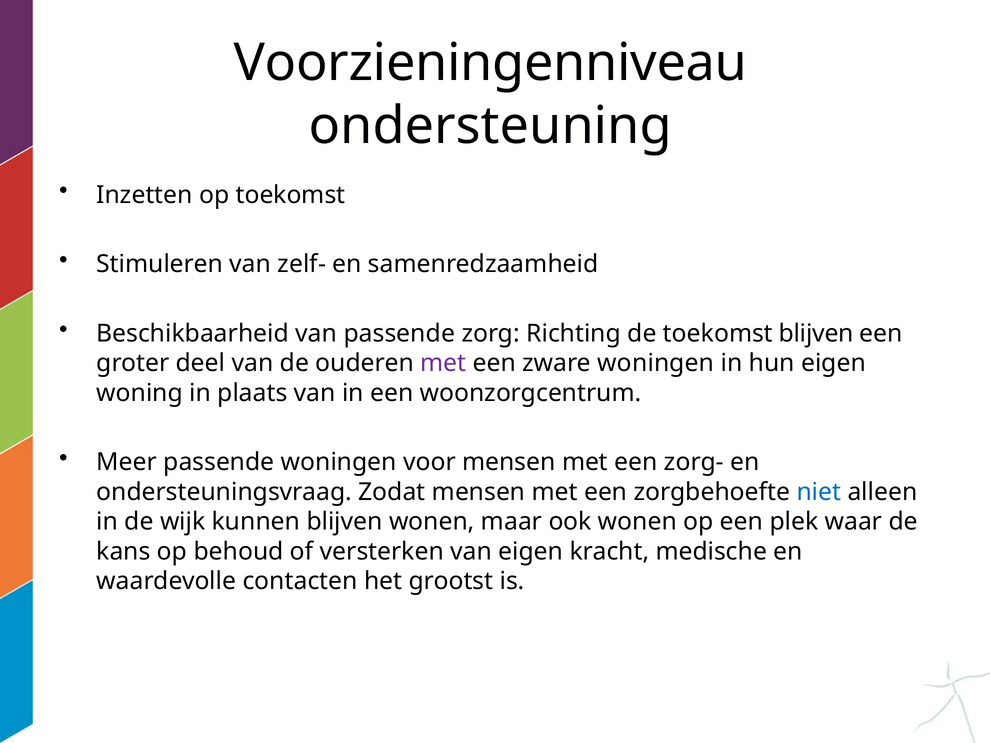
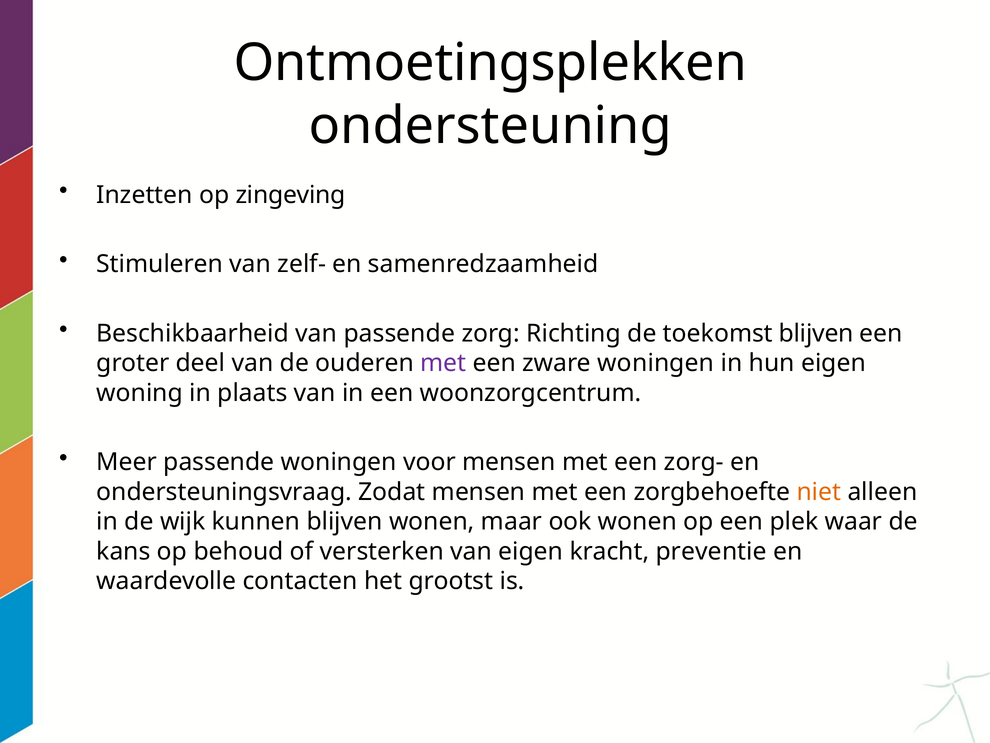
Voorzieningenniveau: Voorzieningenniveau -> Ontmoetingsplekken
op toekomst: toekomst -> zingeving
niet colour: blue -> orange
medische: medische -> preventie
